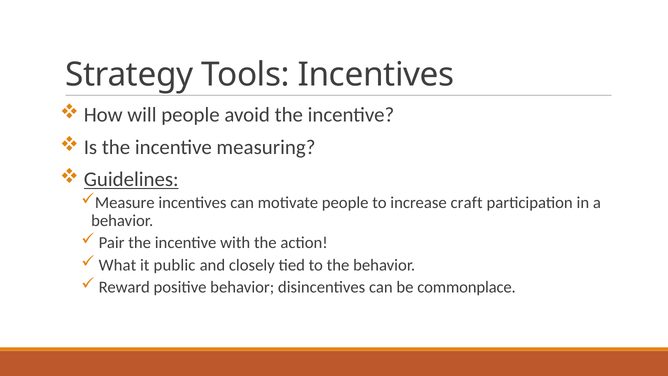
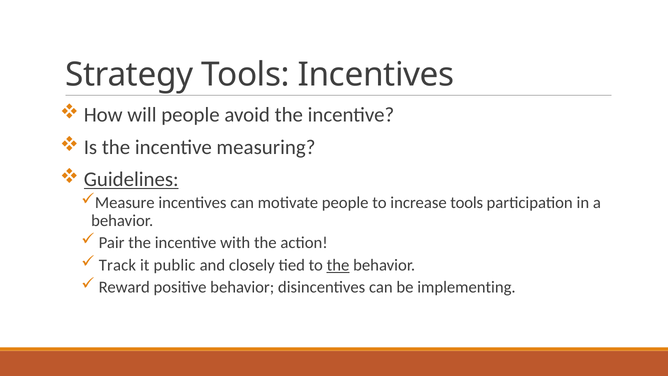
increase craft: craft -> tools
What: What -> Track
the at (338, 265) underline: none -> present
commonplace: commonplace -> implementing
